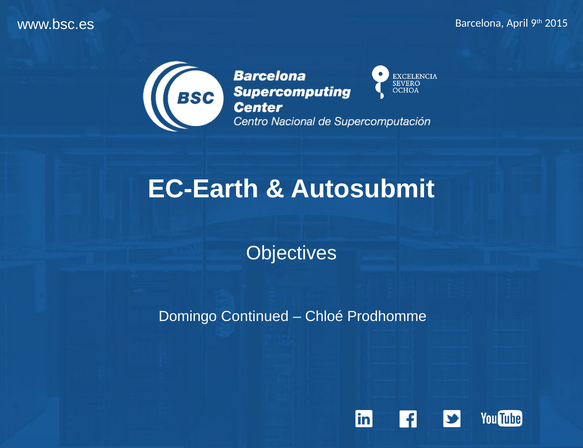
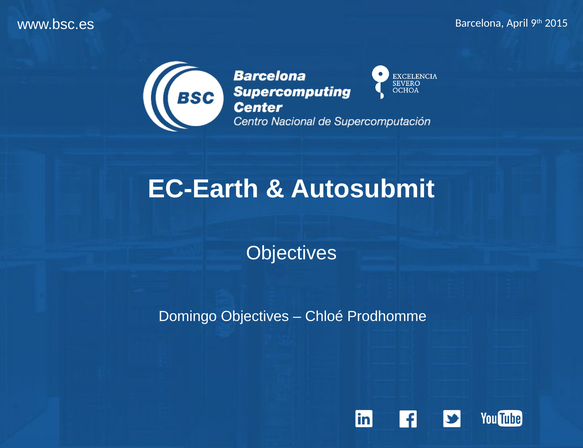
Domingo Continued: Continued -> Objectives
